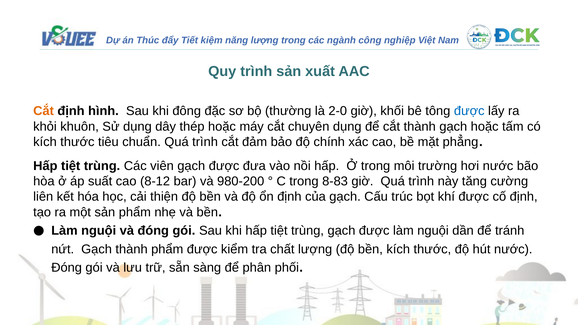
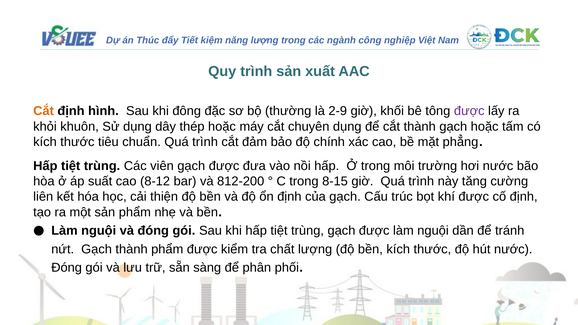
2-0: 2-0 -> 2-9
được at (469, 111) colour: blue -> purple
980-200: 980-200 -> 812-200
8-83: 8-83 -> 8-15
